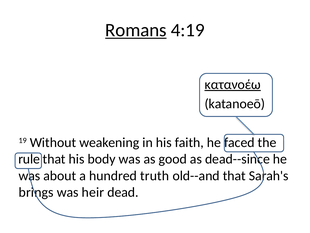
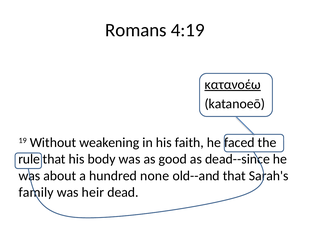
Romans underline: present -> none
truth: truth -> none
brings: brings -> family
